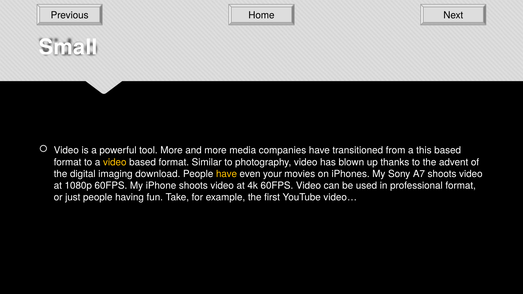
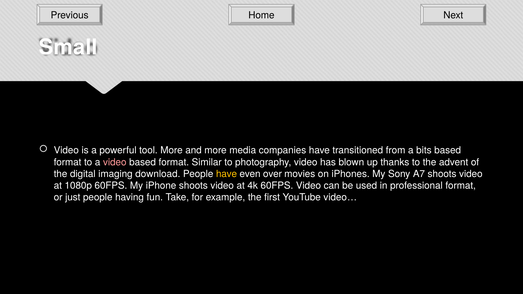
this: this -> bits
video at (115, 162) colour: yellow -> pink
your: your -> over
